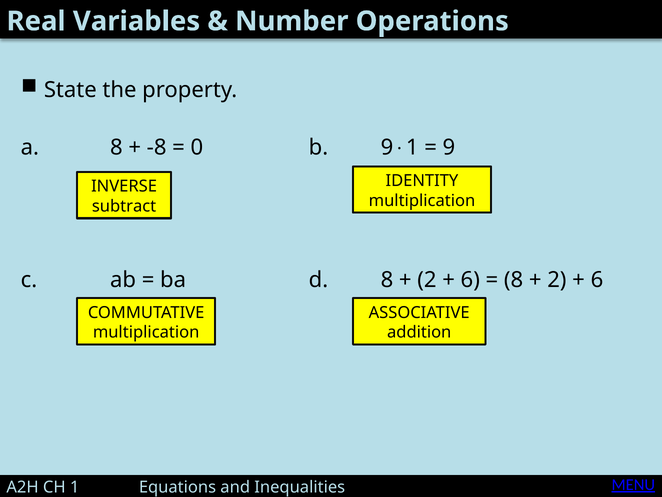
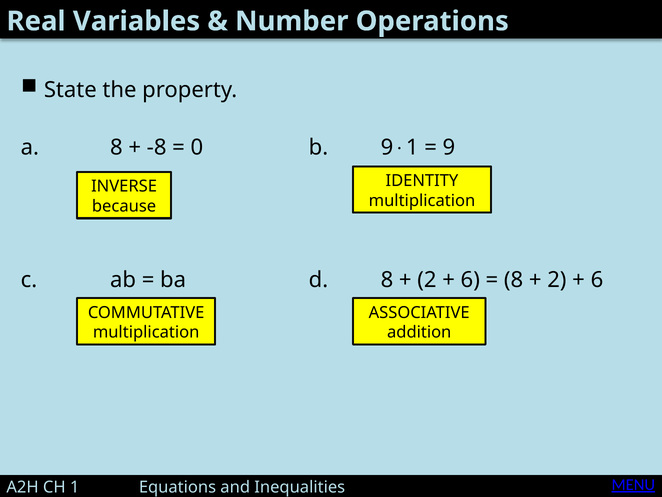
subtract: subtract -> because
